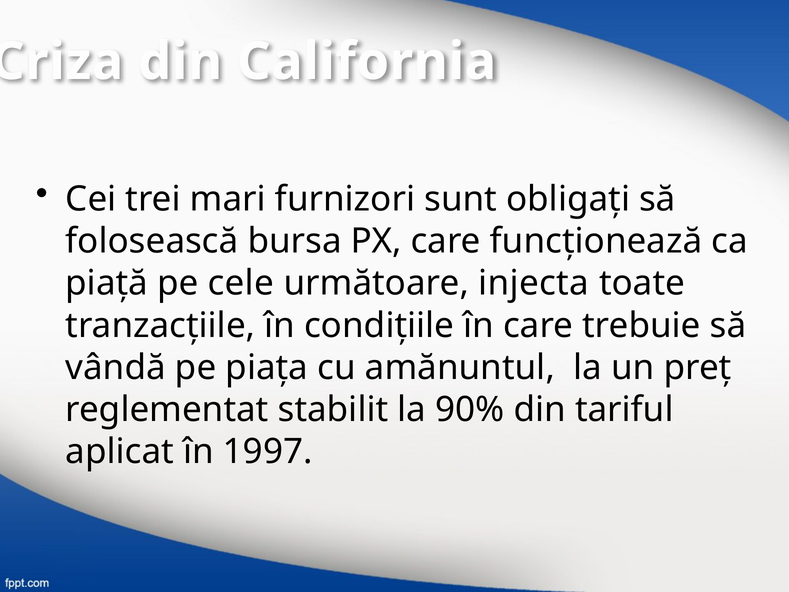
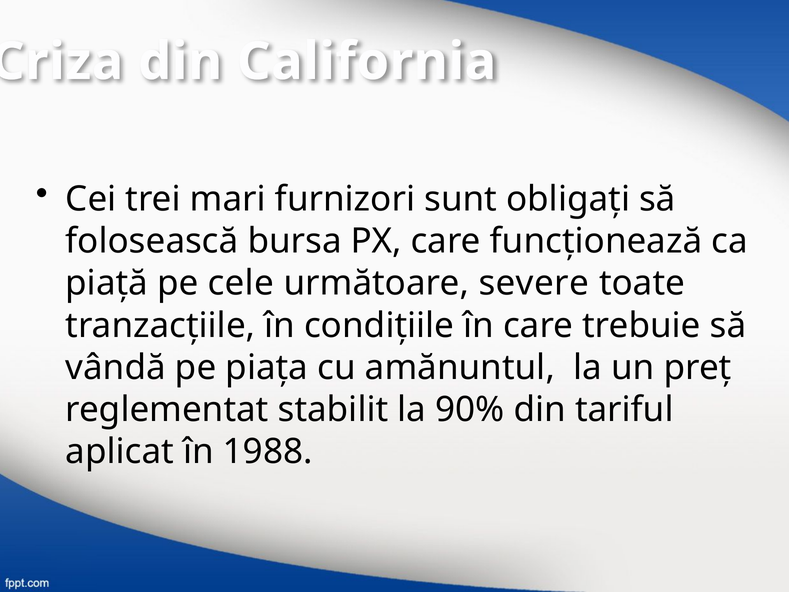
injecta: injecta -> severe
1997: 1997 -> 1988
